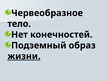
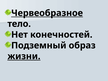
Червеобразное underline: none -> present
